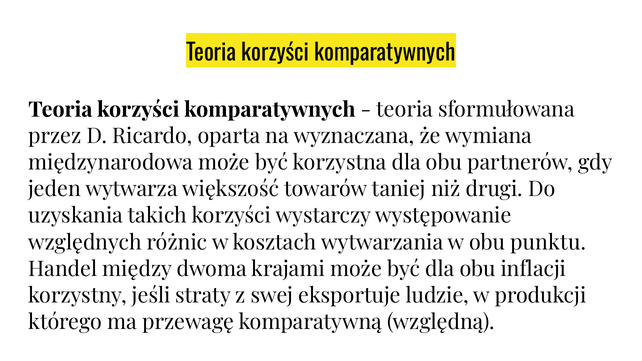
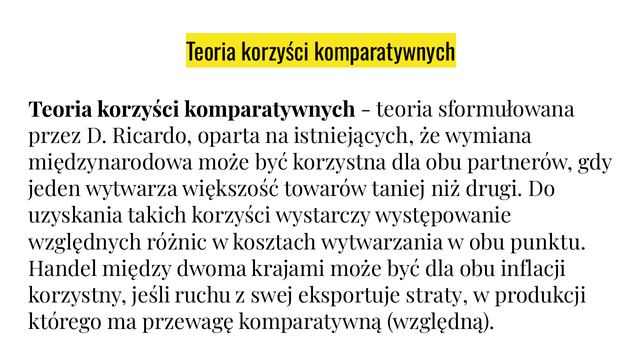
wyznaczana: wyznaczana -> istniejących
straty: straty -> ruchu
ludzie: ludzie -> straty
